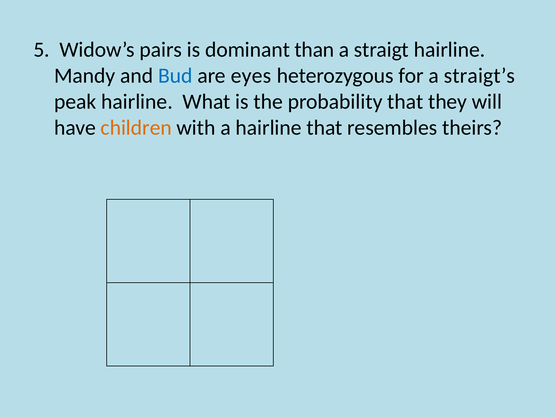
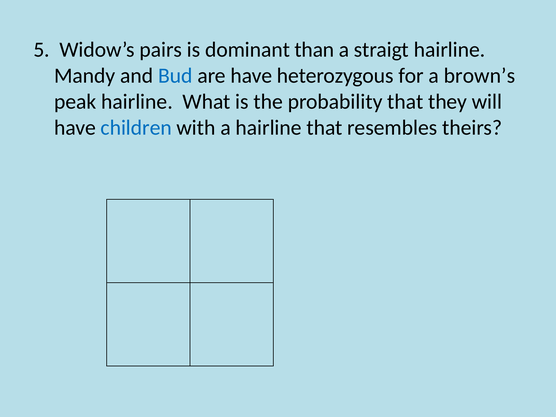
are eyes: eyes -> have
straigt’s: straigt’s -> brown’s
children colour: orange -> blue
